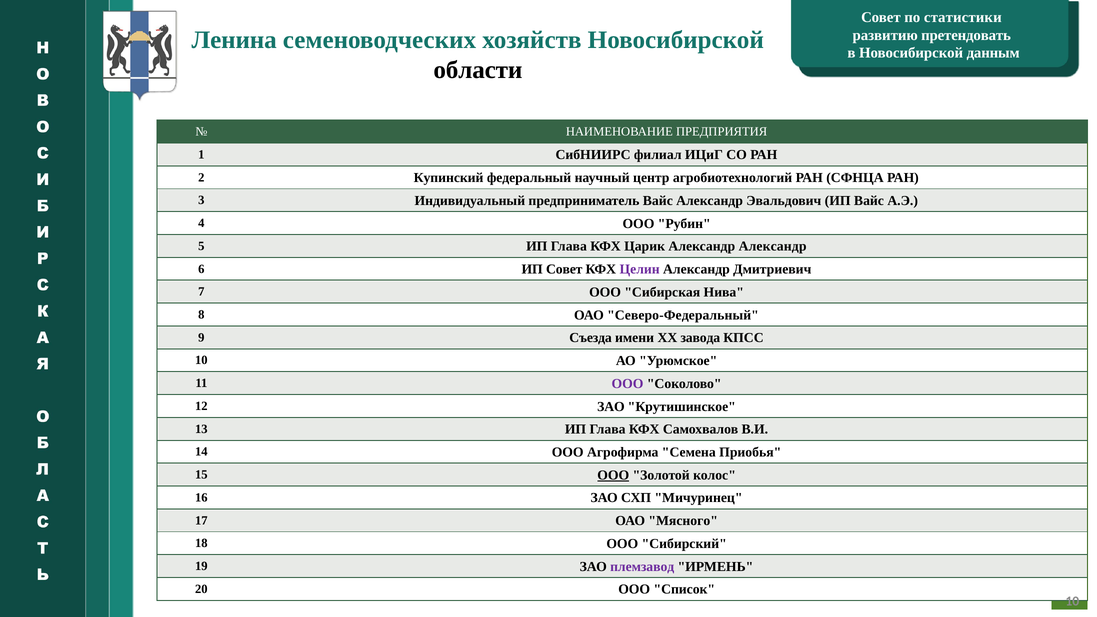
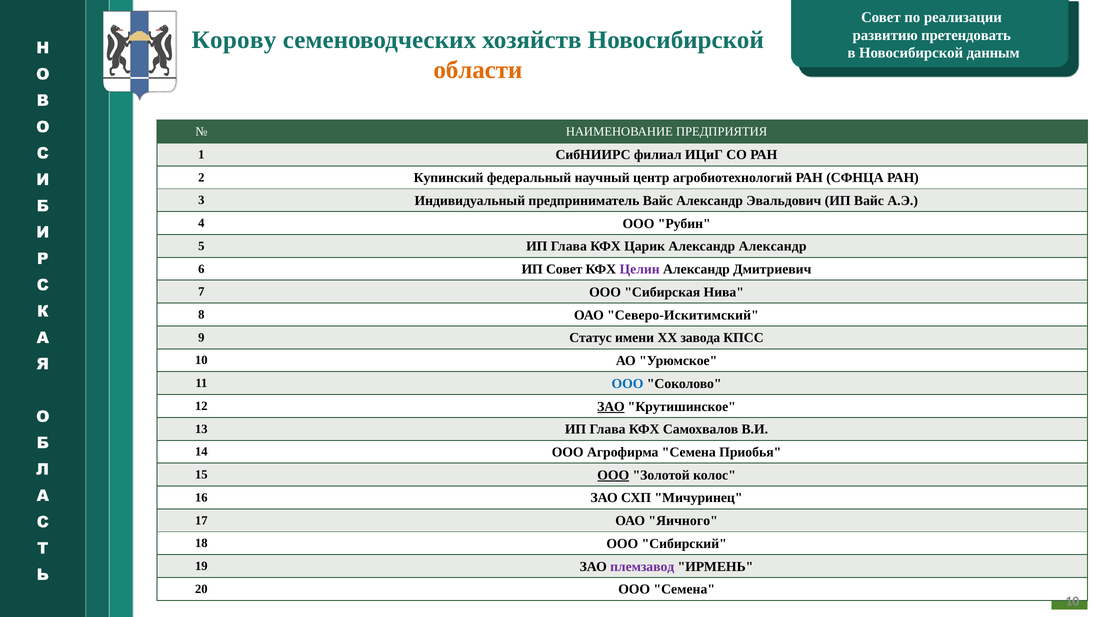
статистики: статистики -> реализации
Ленина: Ленина -> Корову
области colour: black -> orange
Северо-Федеральный: Северо-Федеральный -> Северо-Искитимский
Съезда: Съезда -> Статус
ООО at (628, 384) colour: purple -> blue
ЗАО at (611, 407) underline: none -> present
Мясного: Мясного -> Яичного
ООО Список: Список -> Семена
